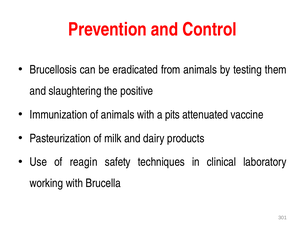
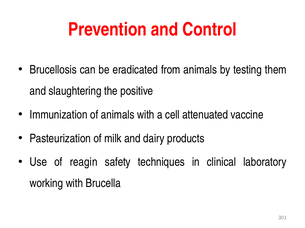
pits: pits -> cell
